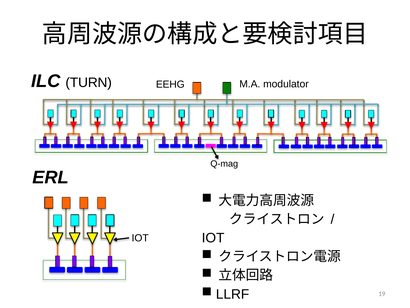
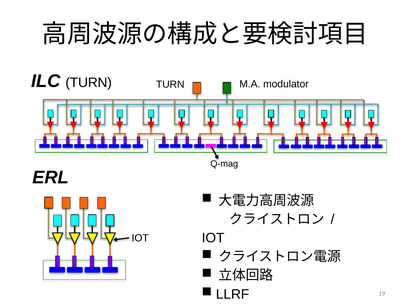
EEHG at (170, 84): EEHG -> TURN
